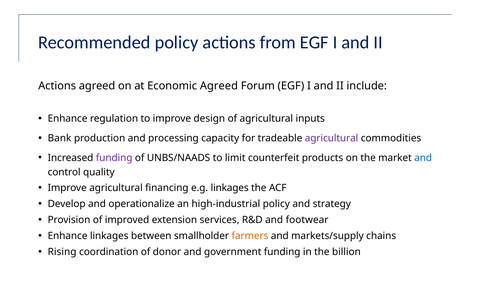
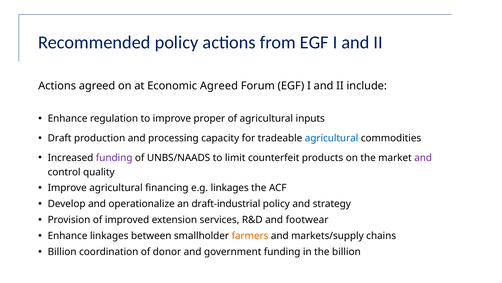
design: design -> proper
Bank: Bank -> Draft
agricultural at (332, 138) colour: purple -> blue
and at (423, 157) colour: blue -> purple
high-industrial: high-industrial -> draft-industrial
Rising at (62, 251): Rising -> Billion
